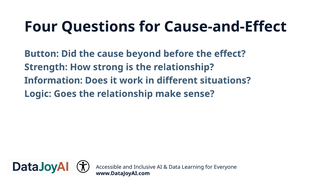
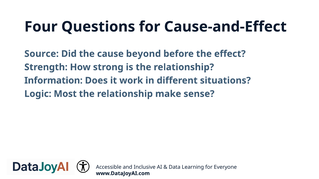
Button: Button -> Source
Goes: Goes -> Most
